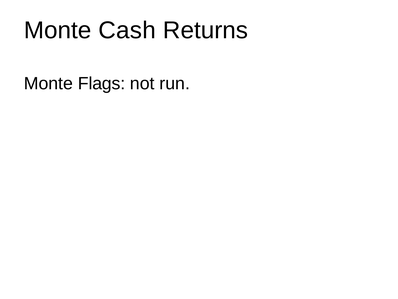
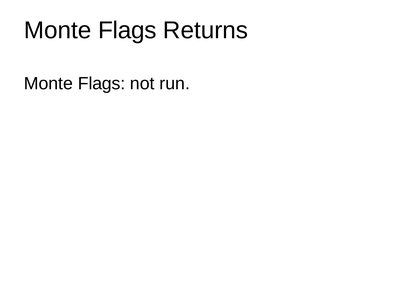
Cash at (127, 30): Cash -> Flags
